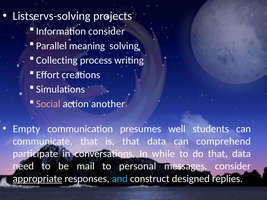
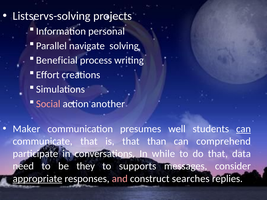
Information consider: consider -> personal
meaning: meaning -> navigate
Collecting: Collecting -> Beneficial
Empty: Empty -> Maker
can at (243, 129) underline: none -> present
is that data: data -> than
mail: mail -> they
personal: personal -> supports
and colour: light blue -> pink
designed: designed -> searches
